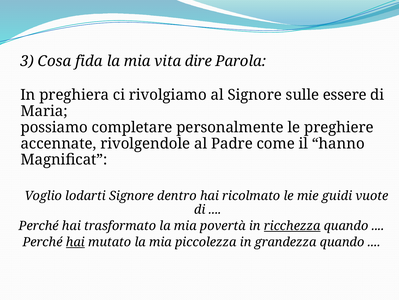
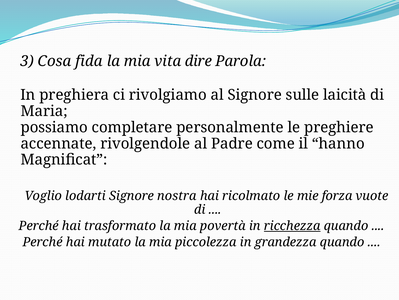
essere: essere -> laicità
dentro: dentro -> nostra
guidi: guidi -> forza
hai at (75, 241) underline: present -> none
